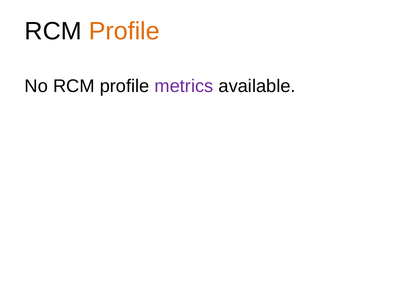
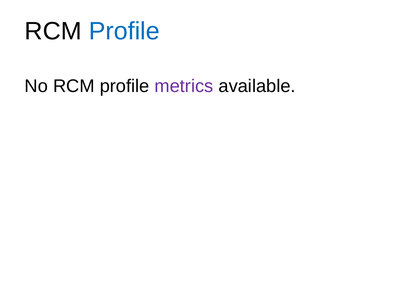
Profile at (124, 31) colour: orange -> blue
